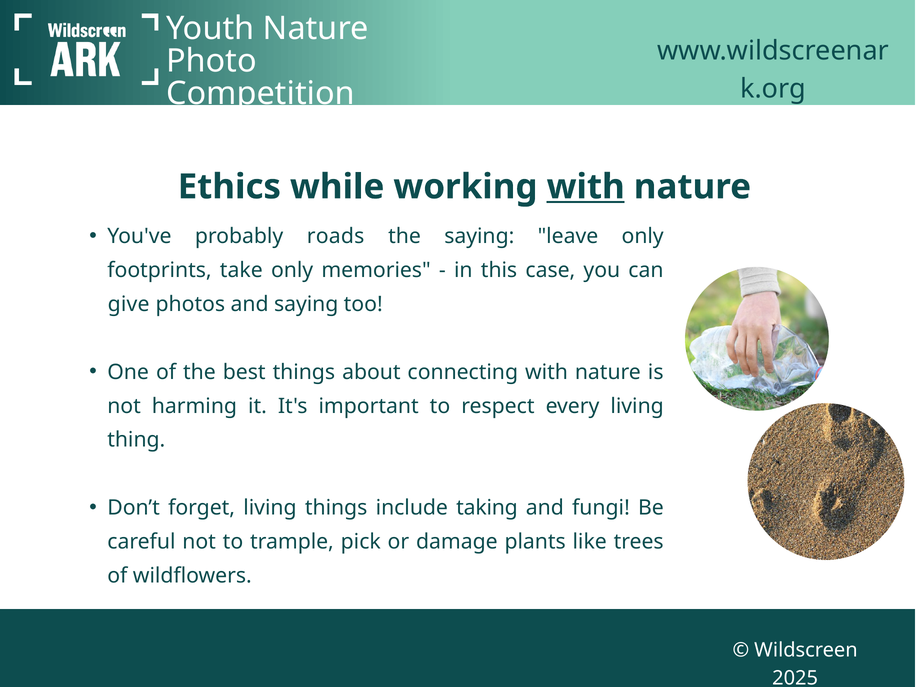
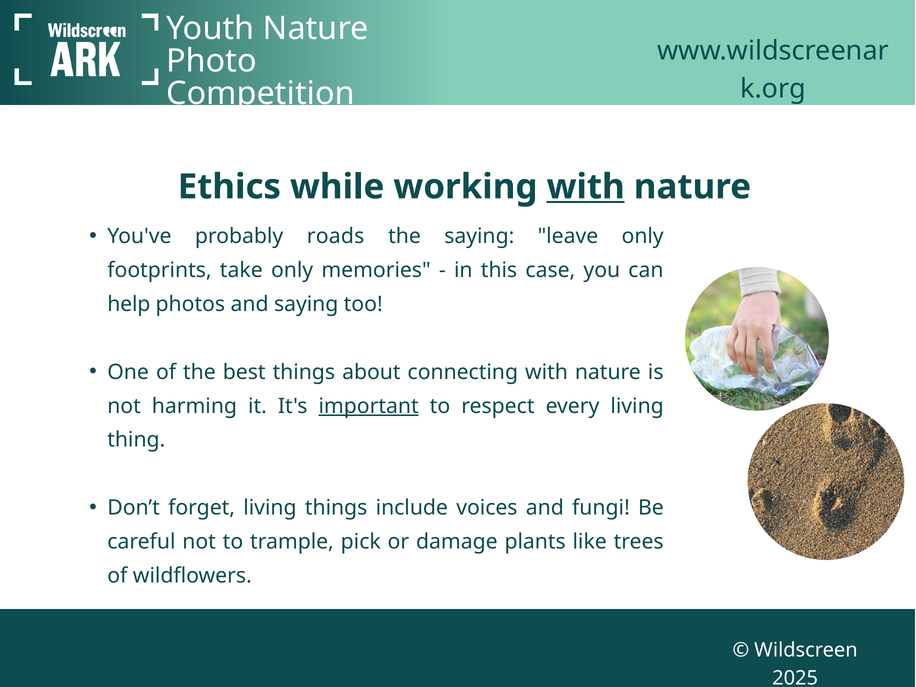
give: give -> help
important underline: none -> present
taking: taking -> voices
